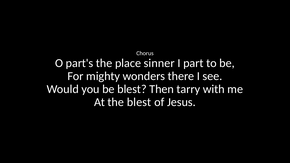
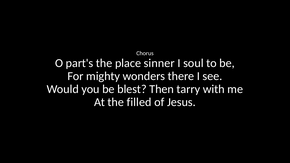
part: part -> soul
the blest: blest -> filled
